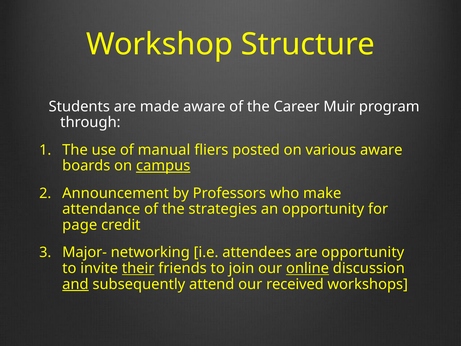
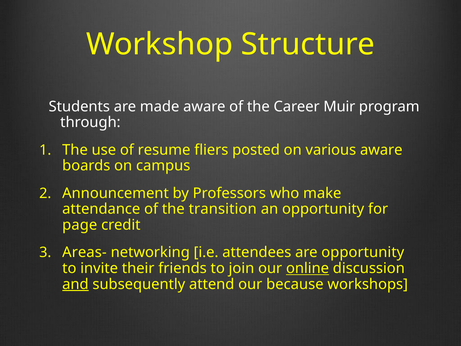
manual: manual -> resume
campus underline: present -> none
strategies: strategies -> transition
Major-: Major- -> Areas-
their underline: present -> none
received: received -> because
